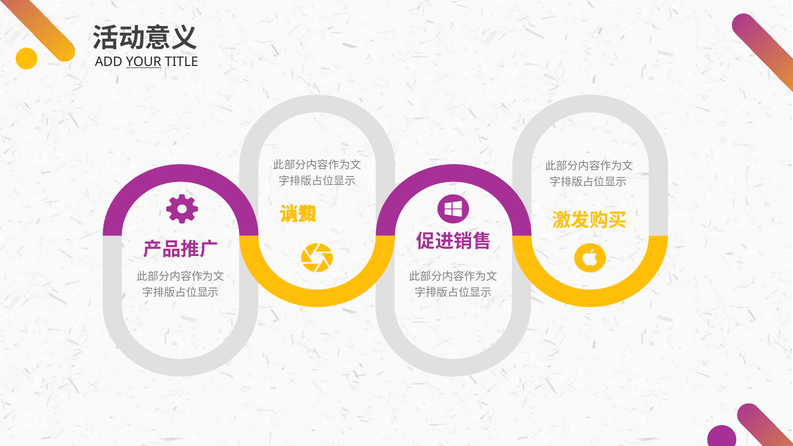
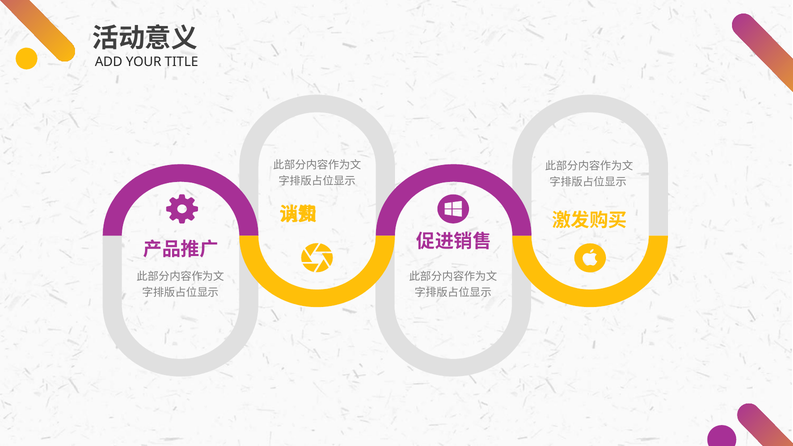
YOUR underline: present -> none
